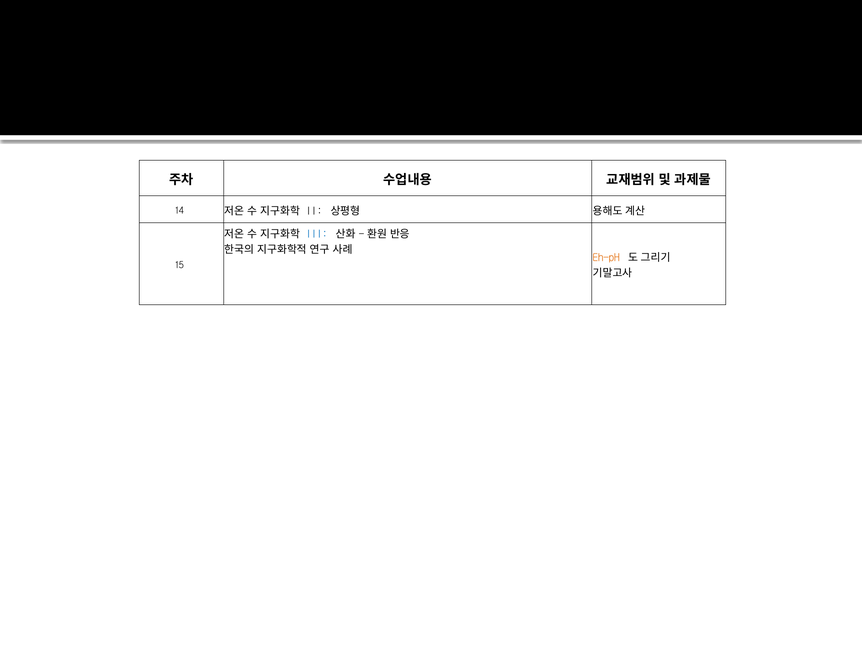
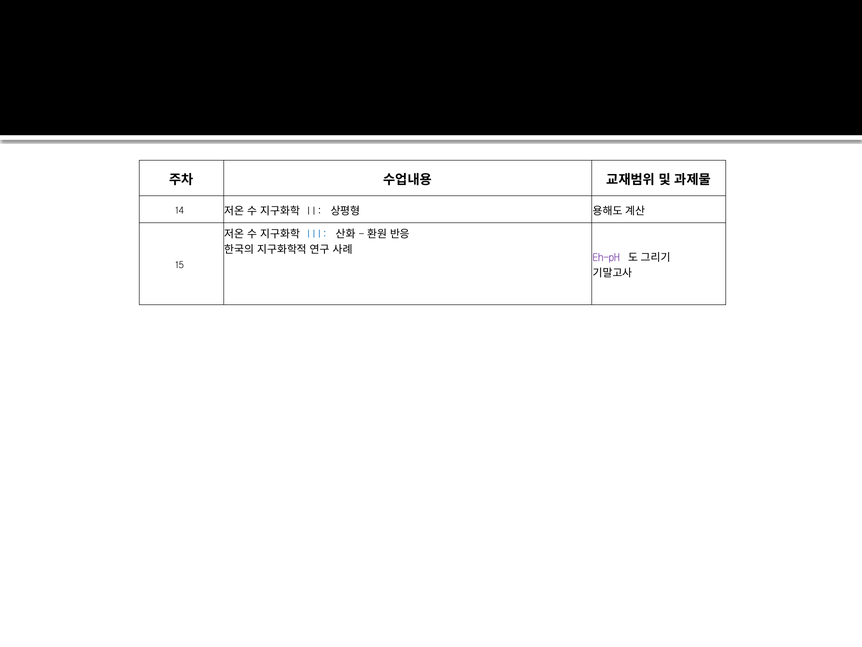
Eh-pH colour: orange -> purple
